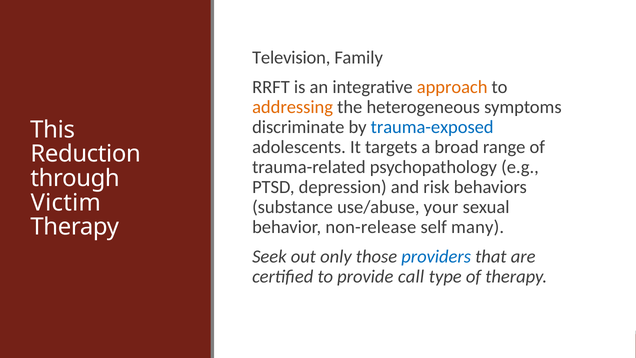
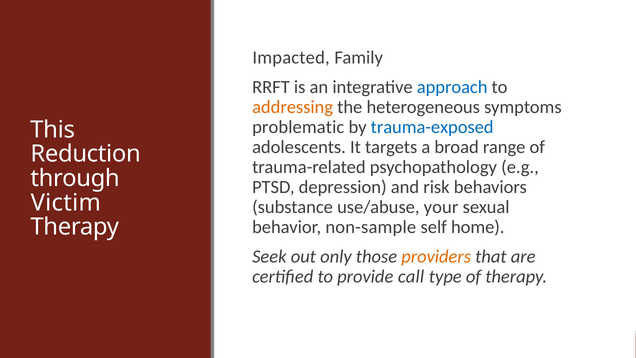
Television: Television -> Impacted
approach colour: orange -> blue
discriminate: discriminate -> problematic
non-release: non-release -> non-sample
many: many -> home
providers colour: blue -> orange
